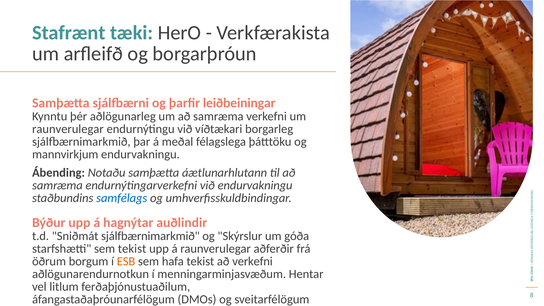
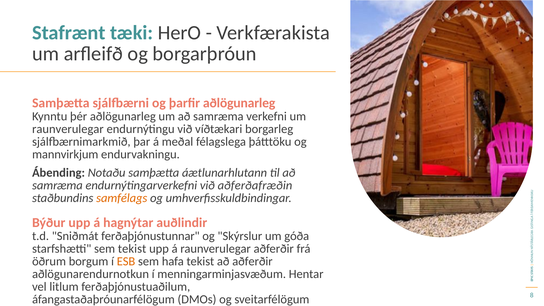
þarfir leiðbeiningar: leiðbeiningar -> aðlögunarleg
við endurvakningu: endurvakningu -> aðferðafræðin
samfélags colour: blue -> orange
Sniðmát sjálfbærnimarkmið: sjálfbærnimarkmið -> ferðaþjónustunnar
að verkefni: verkefni -> aðferðir
